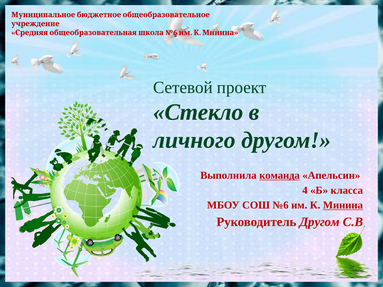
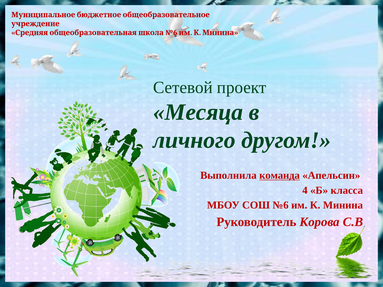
Стекло: Стекло -> Месяца
Минина at (343, 205) underline: present -> none
Руководитель Другом: Другом -> Корова
